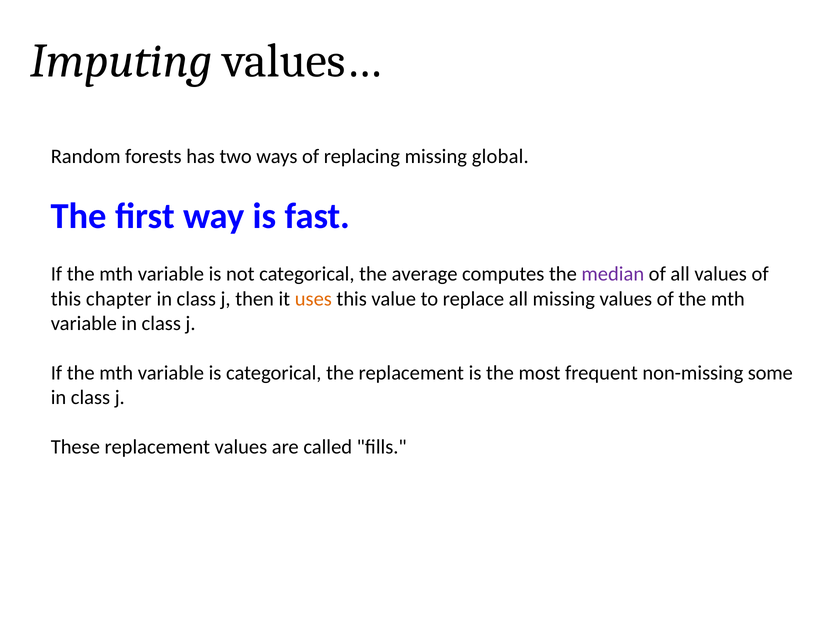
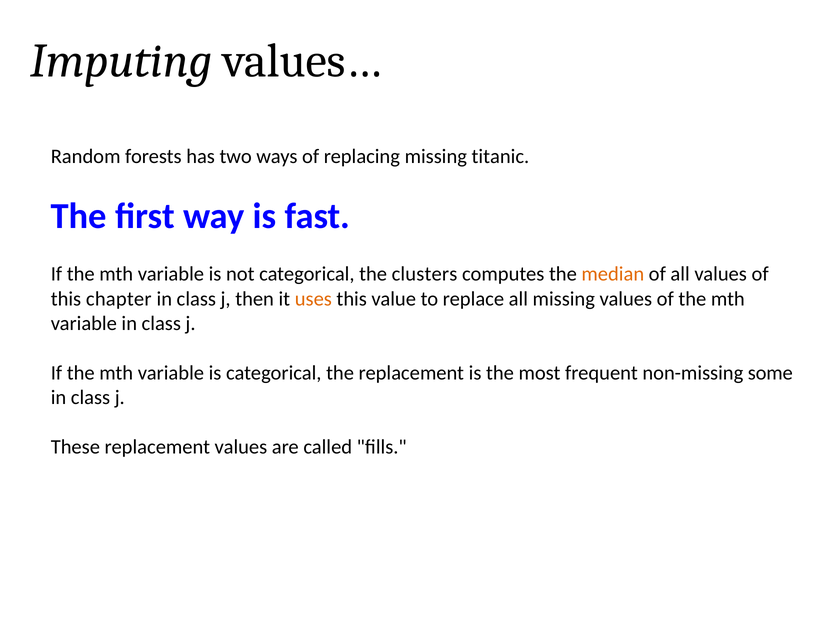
global: global -> titanic
average: average -> clusters
median colour: purple -> orange
